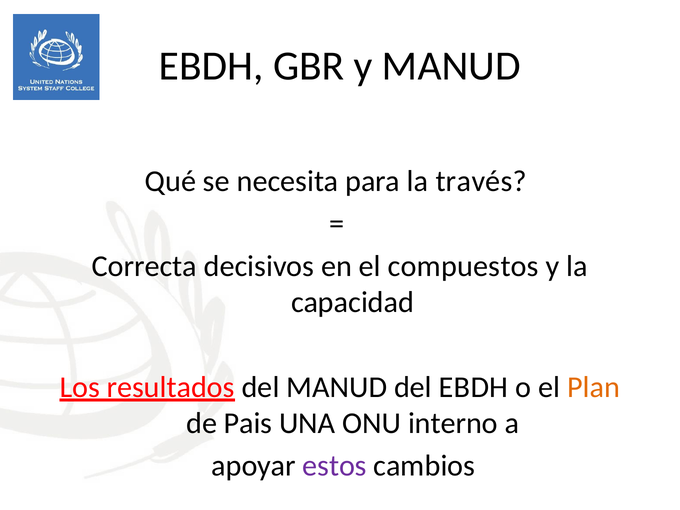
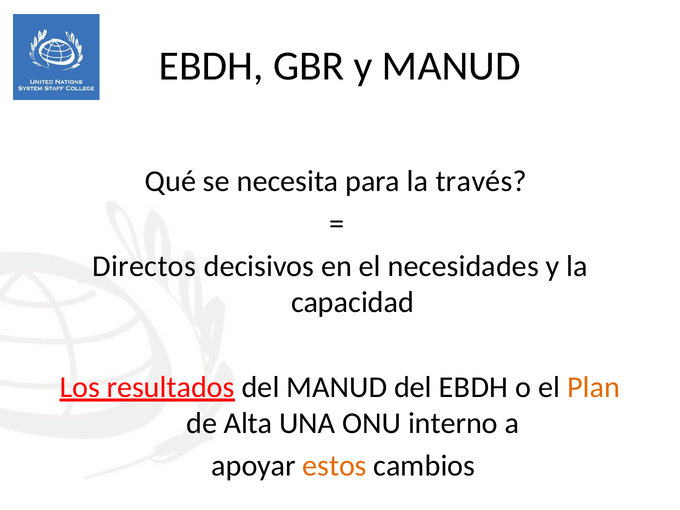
Correcta: Correcta -> Directos
compuestos: compuestos -> necesidades
Pais: Pais -> Alta
estos colour: purple -> orange
